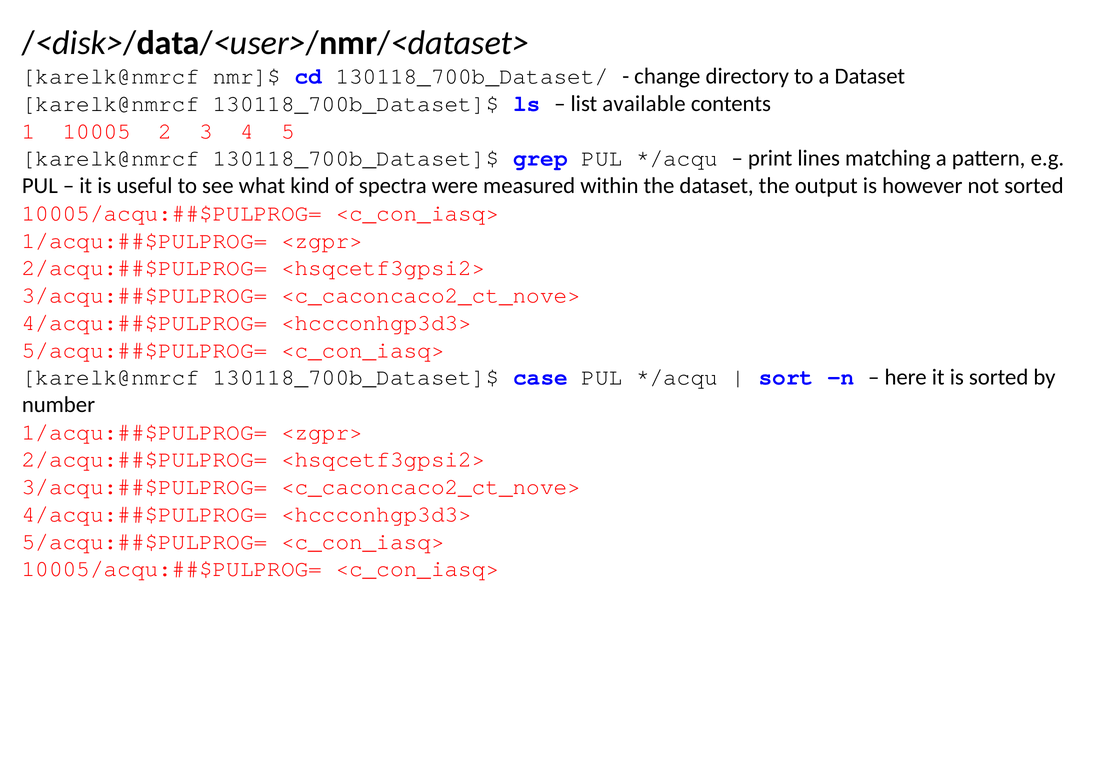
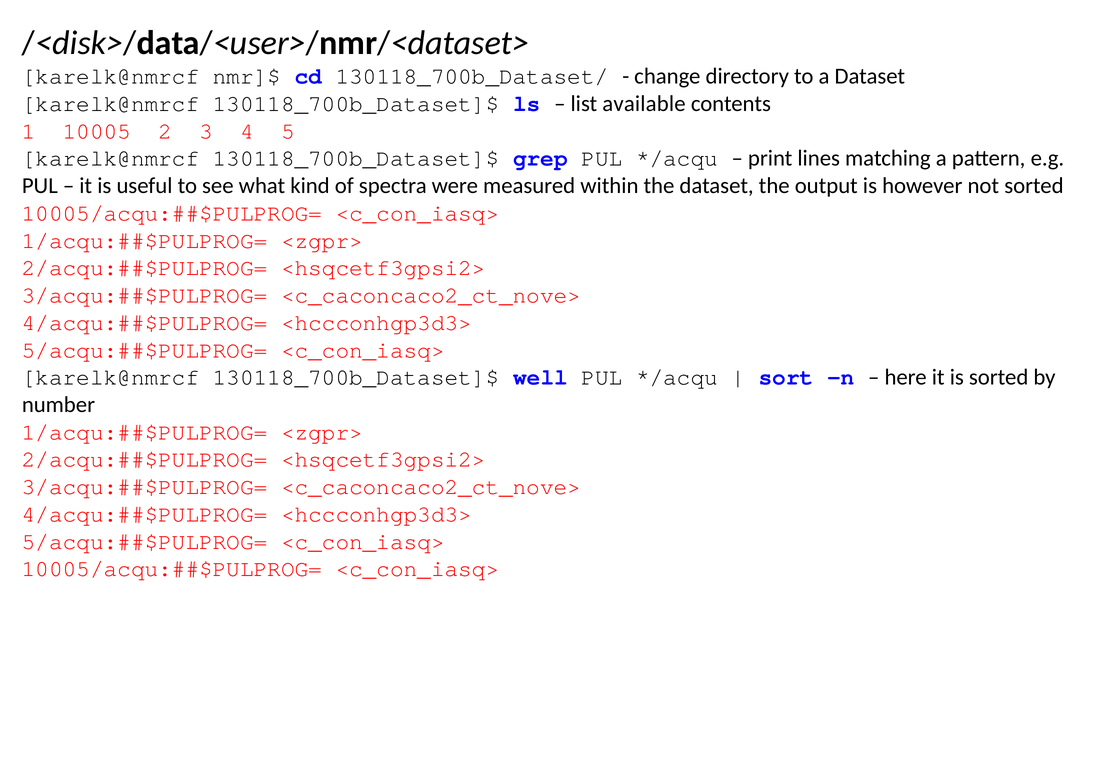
case: case -> well
